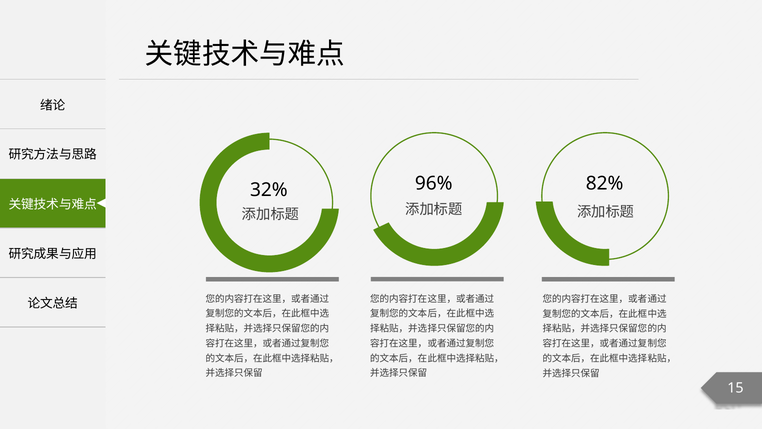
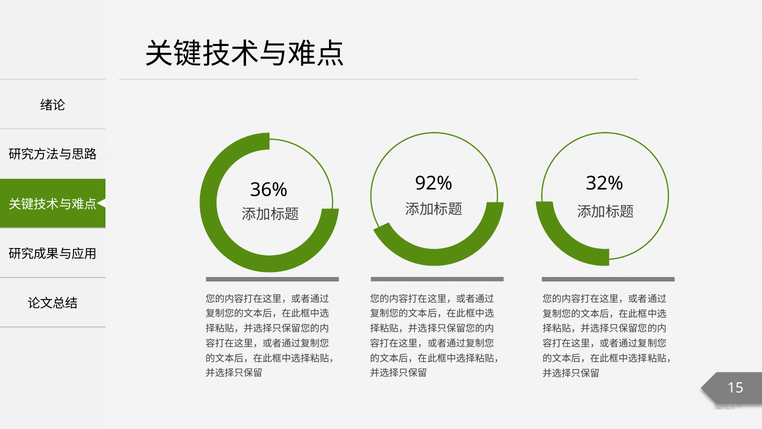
96%: 96% -> 92%
82%: 82% -> 32%
32%: 32% -> 36%
